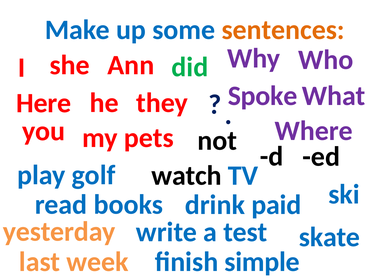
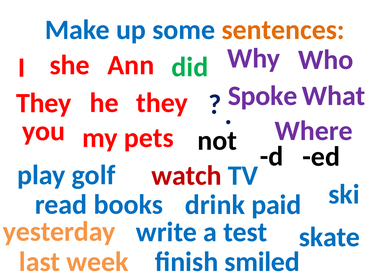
Here at (44, 103): Here -> They
watch colour: black -> red
simple: simple -> smiled
